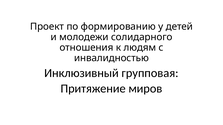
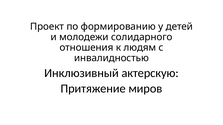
групповая: групповая -> актерскую
